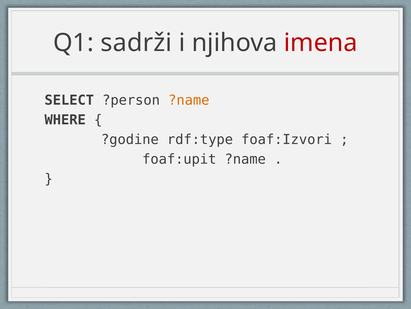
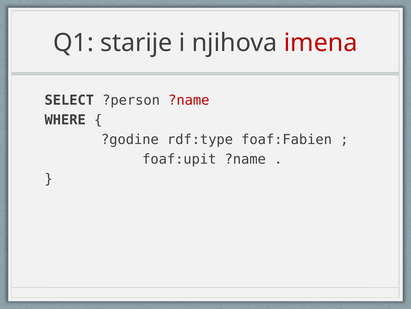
sadrži: sadrži -> starije
?name at (189, 100) colour: orange -> red
foaf:Izvori: foaf:Izvori -> foaf:Fabien
